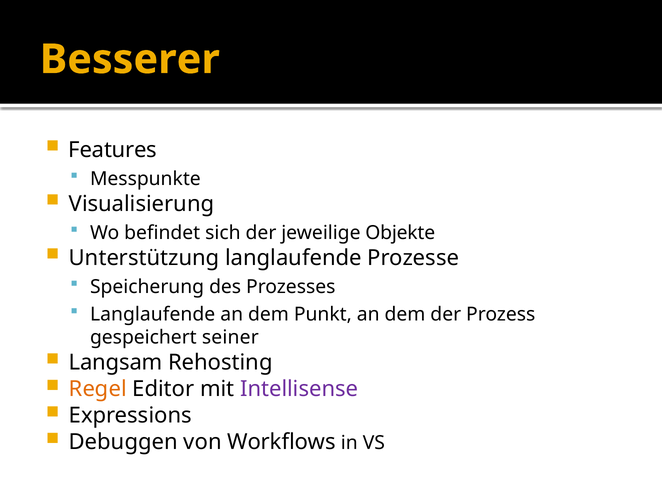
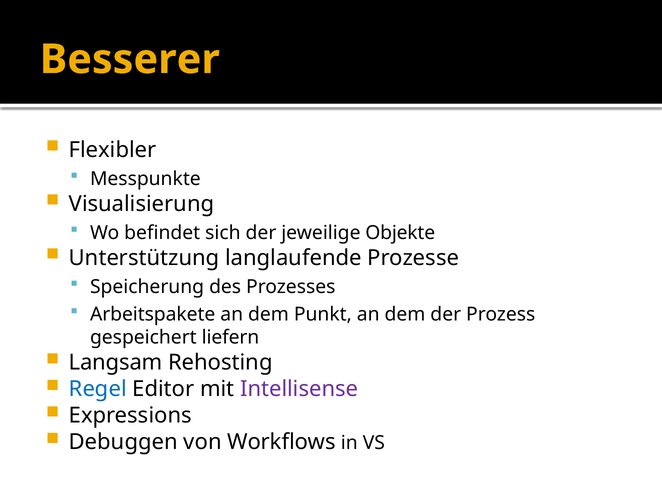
Features: Features -> Flexibler
Langlaufende at (153, 315): Langlaufende -> Arbeitspakete
seiner: seiner -> liefern
Regel colour: orange -> blue
